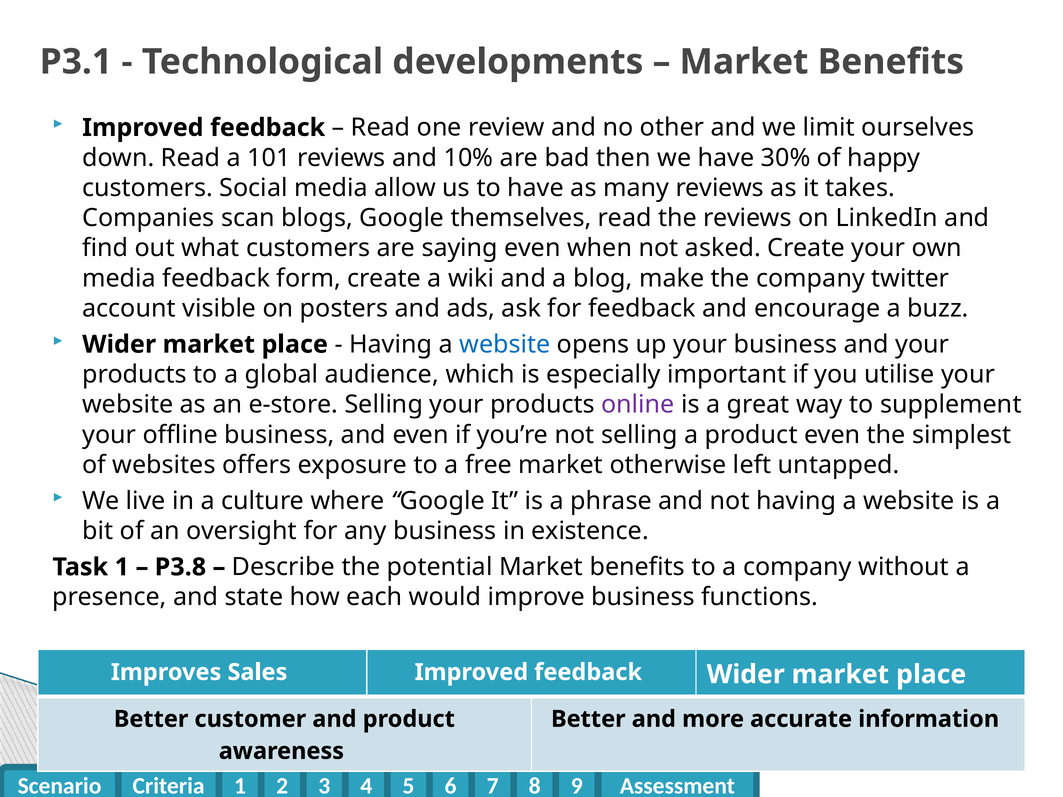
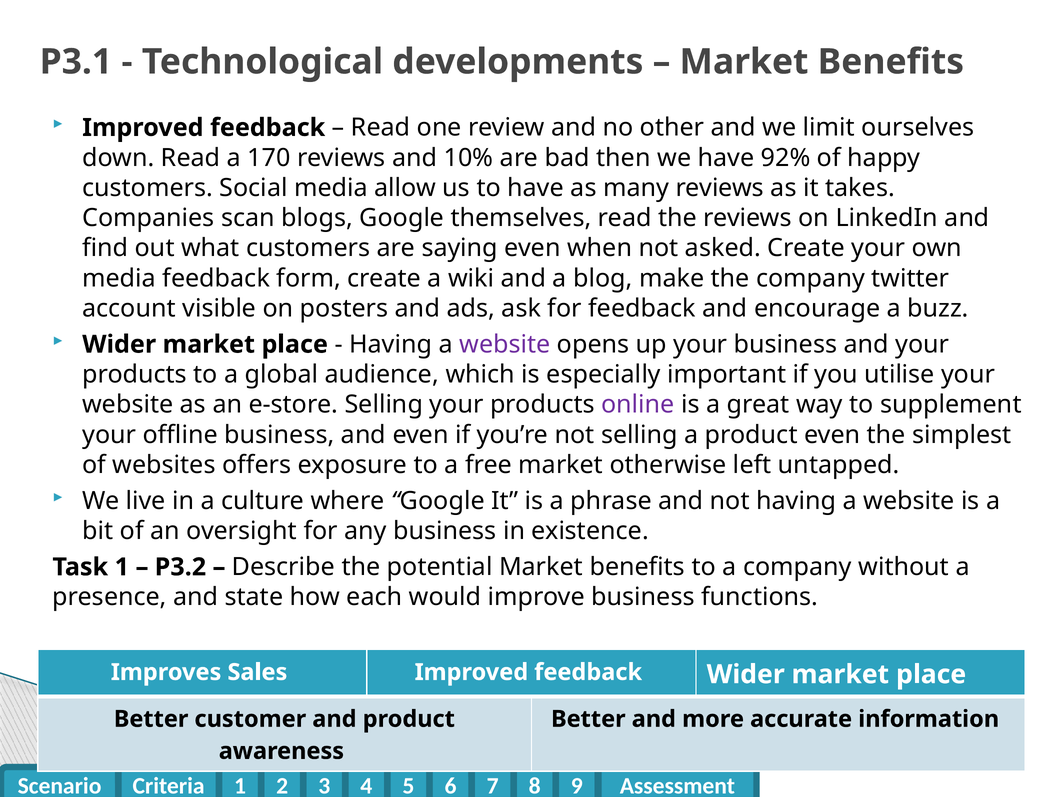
101: 101 -> 170
30%: 30% -> 92%
website at (505, 345) colour: blue -> purple
P3.8: P3.8 -> P3.2
